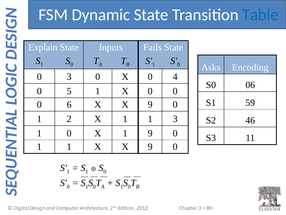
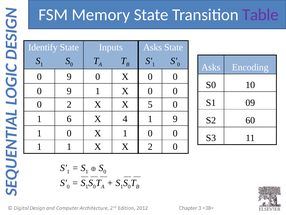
Dynamic: Dynamic -> Memory
Table colour: blue -> purple
Explain: Explain -> Identify
Inputs Fails: Fails -> Asks
3 at (69, 77): 3 -> 9
0 X 0 4: 4 -> 0
06: 06 -> 10
5 at (69, 91): 5 -> 9
59: 59 -> 09
0 6: 6 -> 2
9 at (150, 104): 9 -> 5
2: 2 -> 6
1 at (125, 119): 1 -> 4
1 3: 3 -> 9
46: 46 -> 60
X 1 9: 9 -> 0
1 X X 9: 9 -> 2
